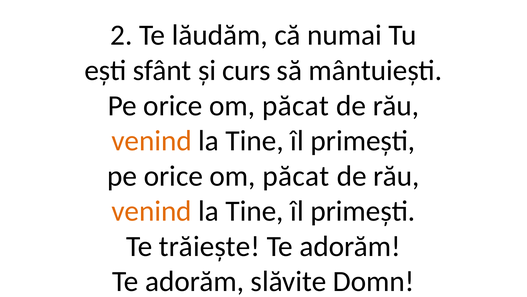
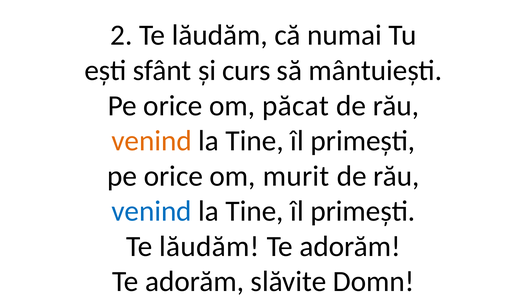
păcat at (296, 176): păcat -> murit
venind at (152, 211) colour: orange -> blue
trăiește at (209, 246): trăiește -> lăudăm
